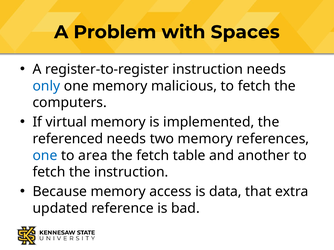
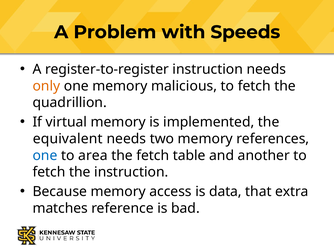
Spaces: Spaces -> Speeds
only colour: blue -> orange
computers: computers -> quadrillion
referenced: referenced -> equivalent
updated: updated -> matches
